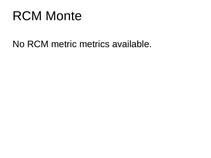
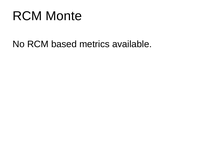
metric: metric -> based
